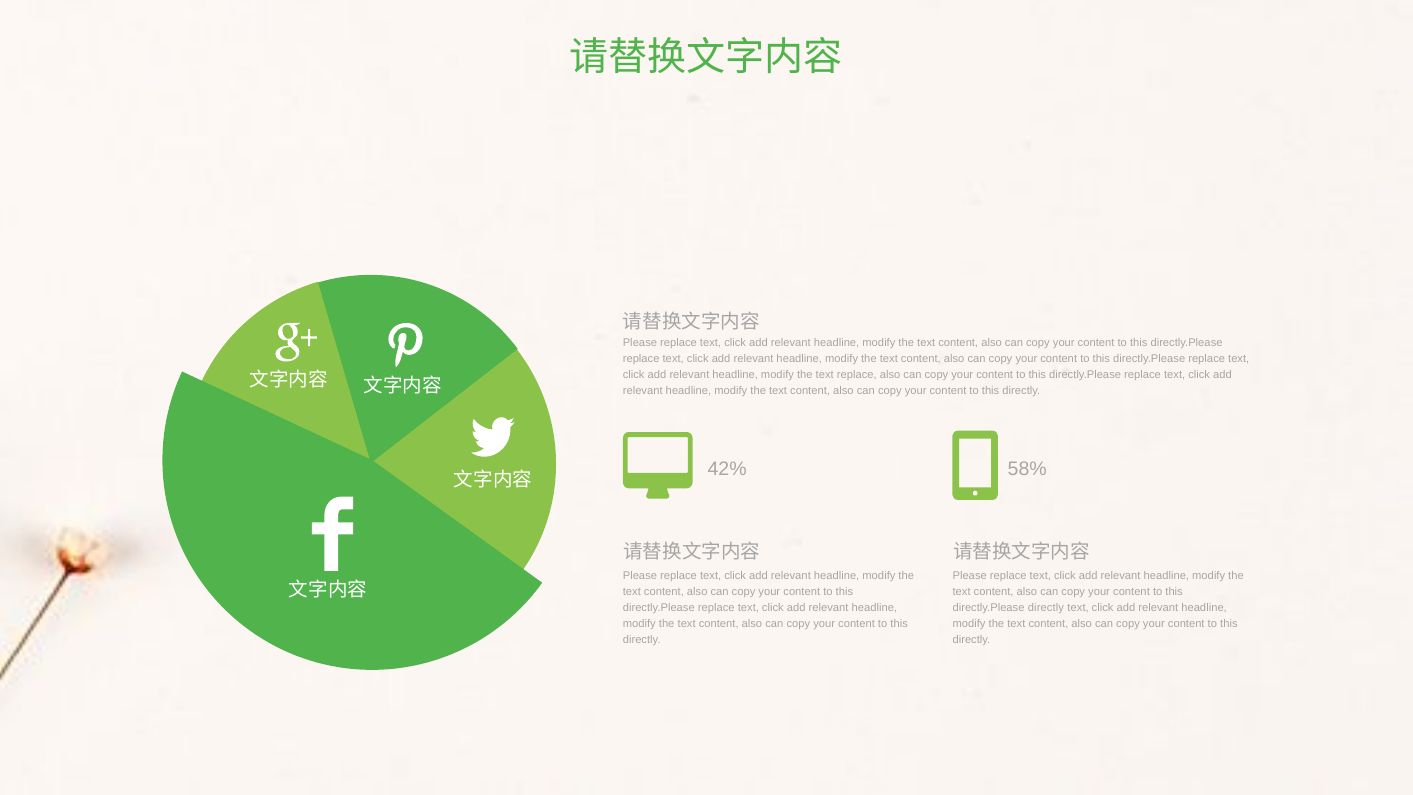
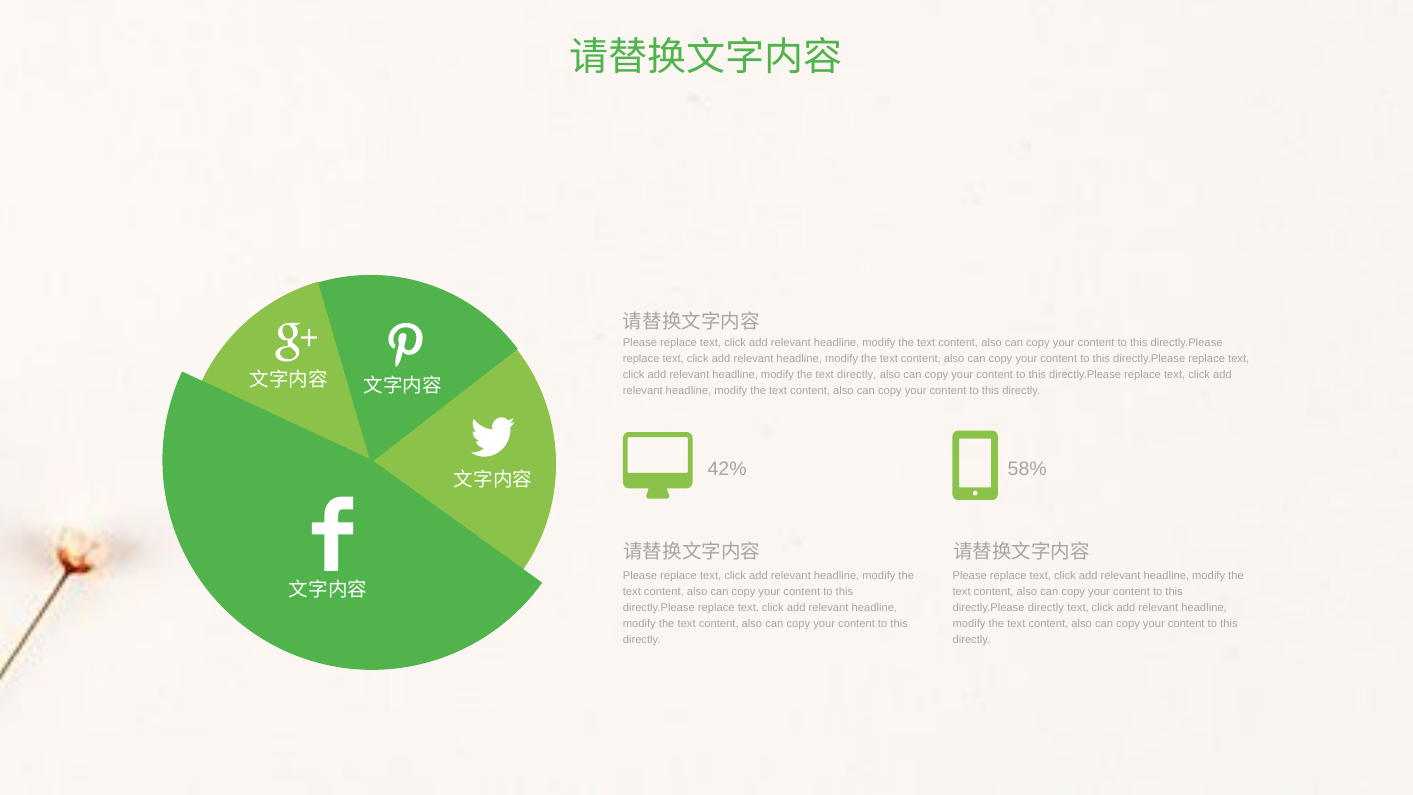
text replace: replace -> directly
